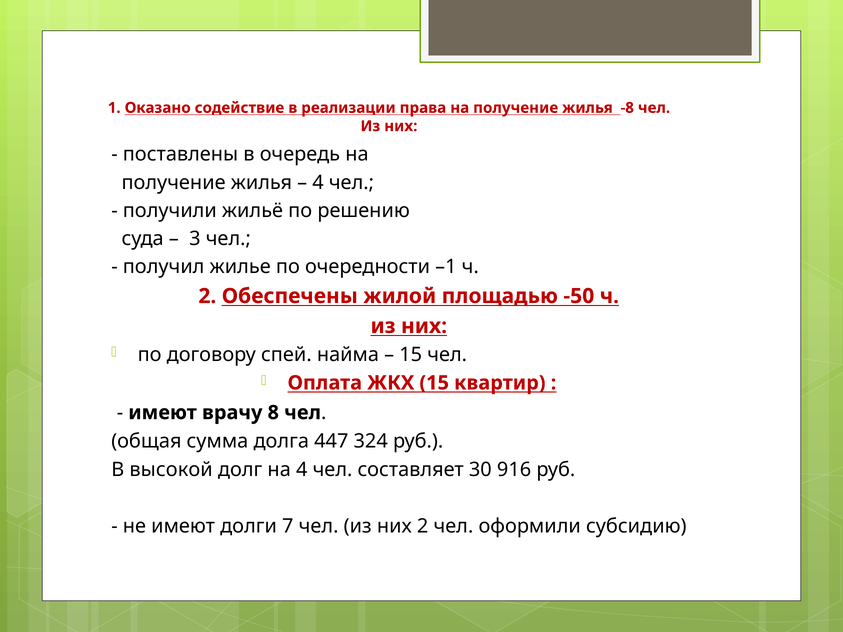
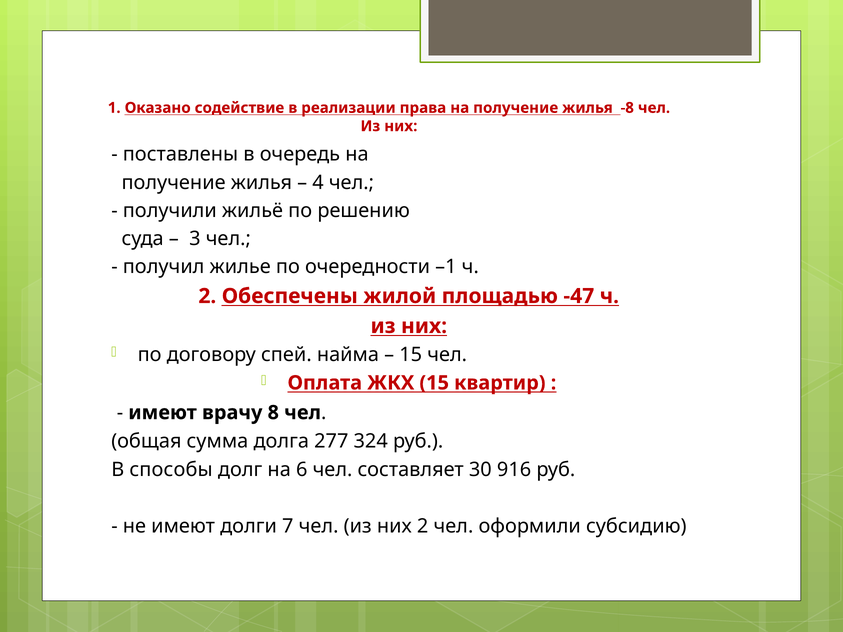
-50: -50 -> -47
447: 447 -> 277
высокой: высокой -> способы
на 4: 4 -> 6
